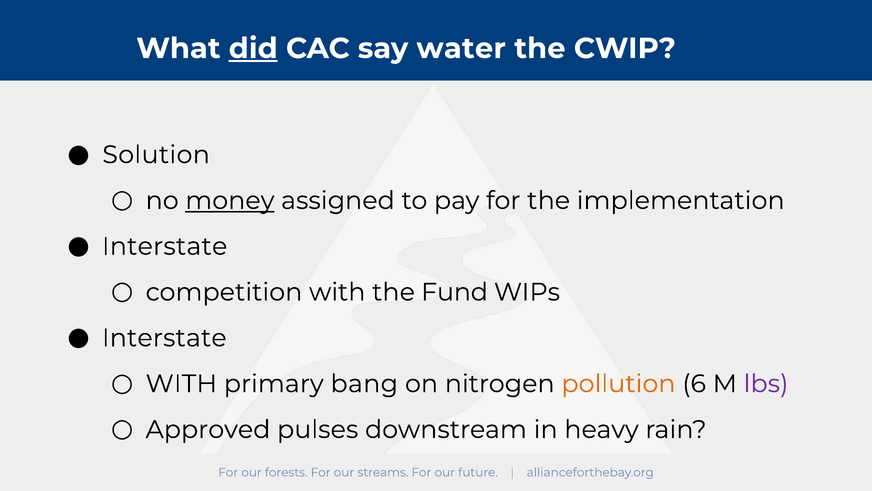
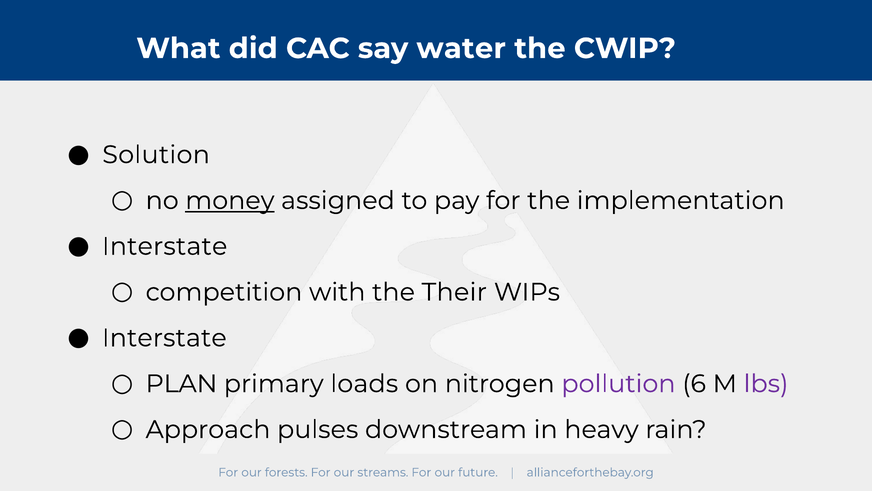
did underline: present -> none
Fund: Fund -> Their
WITH at (181, 383): WITH -> PLAN
bang: bang -> loads
pollution colour: orange -> purple
Approved: Approved -> Approach
